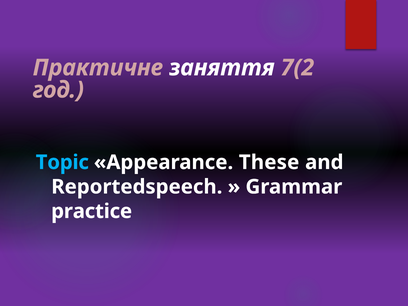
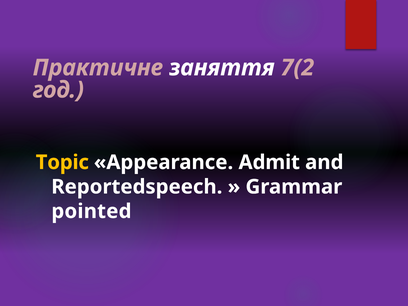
Topic colour: light blue -> yellow
These: These -> Admit
practice: practice -> pointed
